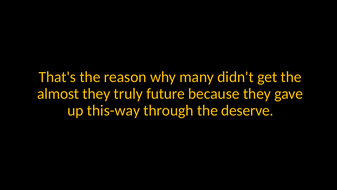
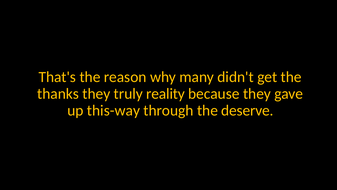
almost: almost -> thanks
future: future -> reality
